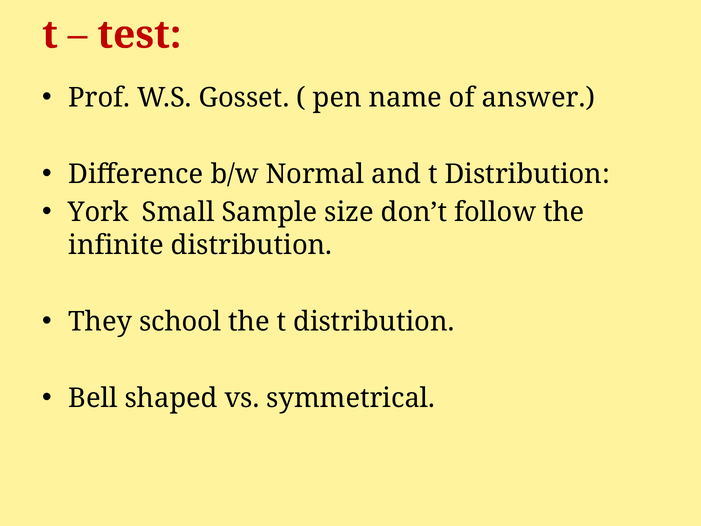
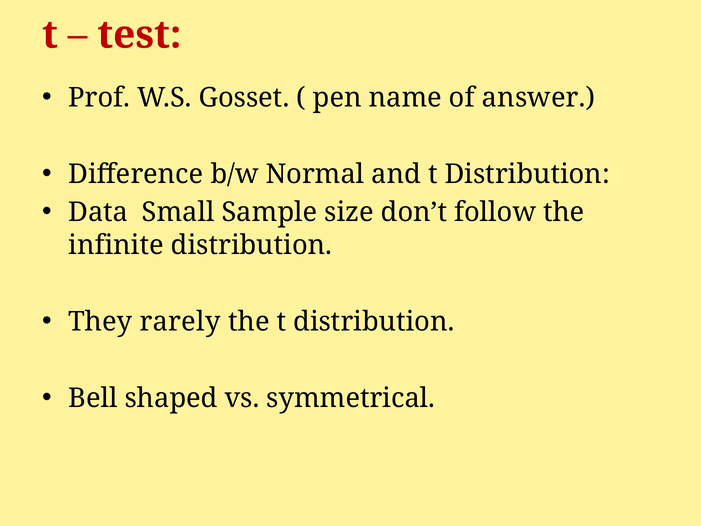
York: York -> Data
school: school -> rarely
